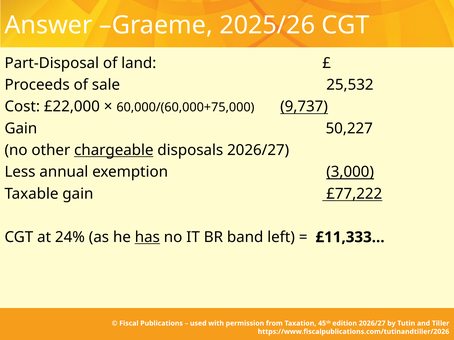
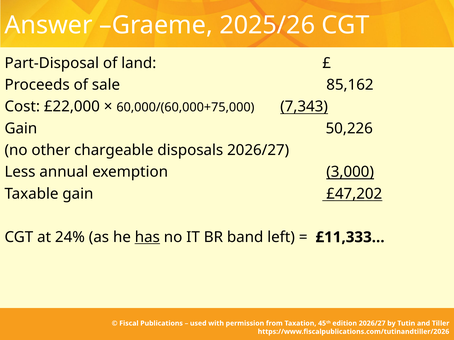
25,532: 25,532 -> 85,162
9,737: 9,737 -> 7,343
50,227: 50,227 -> 50,226
chargeable underline: present -> none
£77,222: £77,222 -> £47,202
